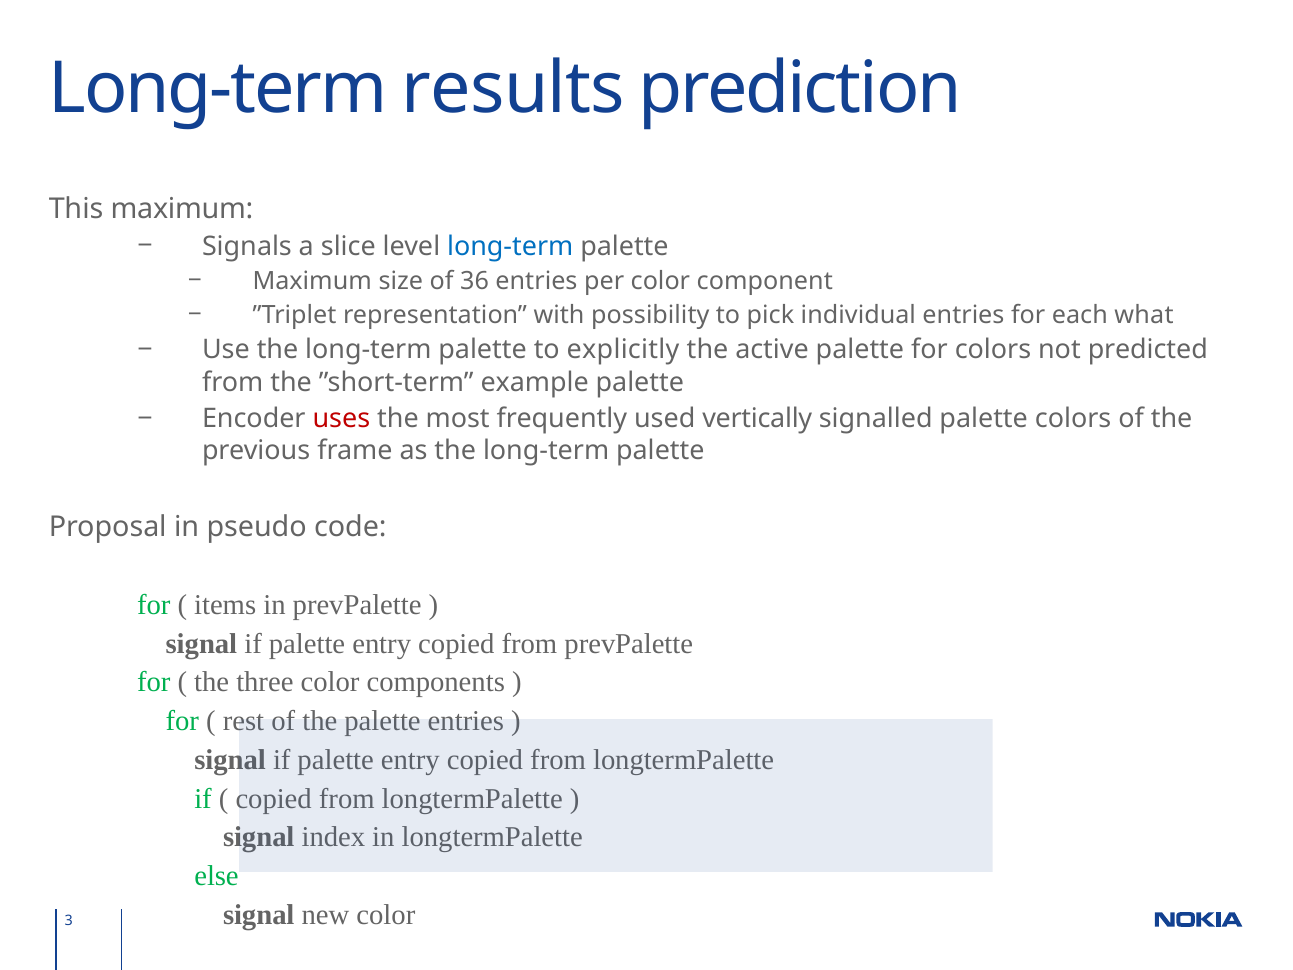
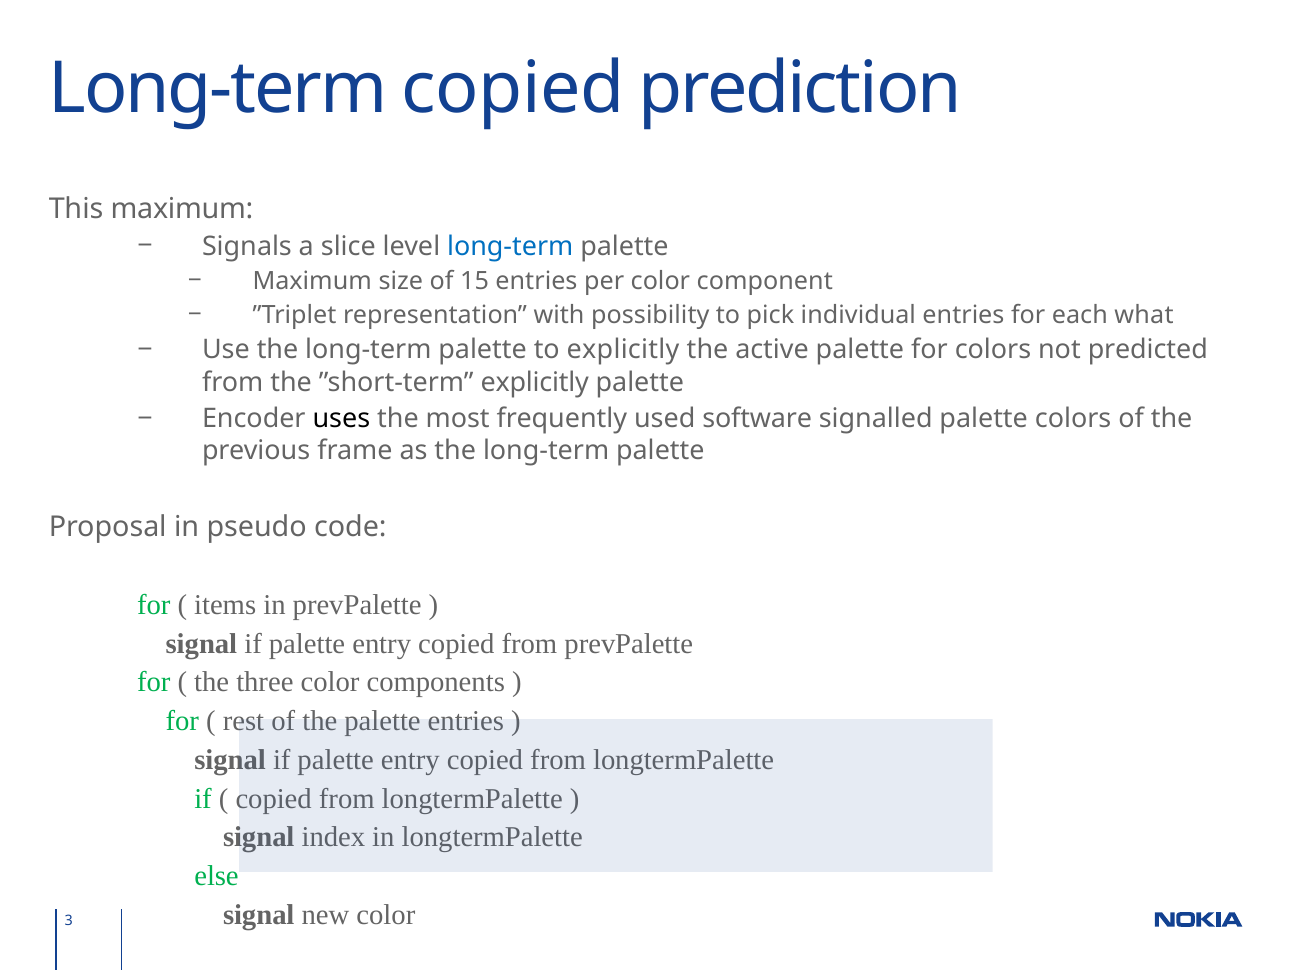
Long-term results: results -> copied
36: 36 -> 15
”short-term example: example -> explicitly
uses colour: red -> black
vertically: vertically -> software
